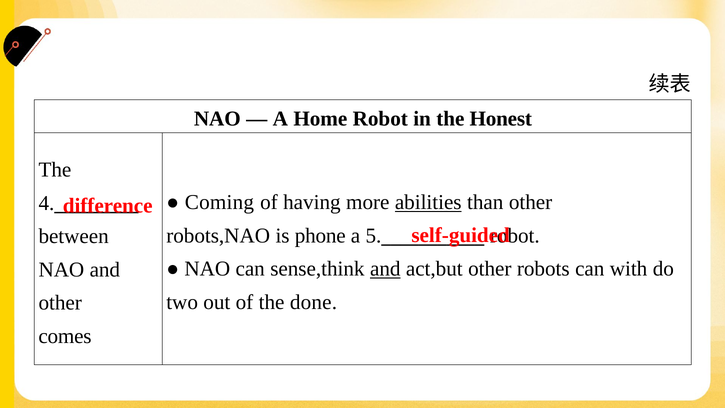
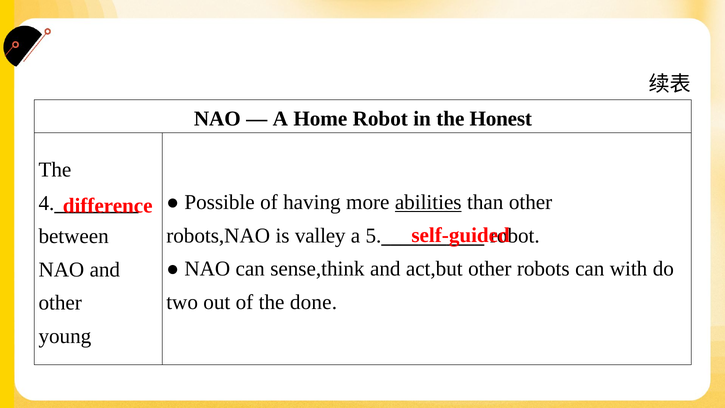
Coming: Coming -> Possible
phone: phone -> valley
and at (385, 269) underline: present -> none
comes: comes -> young
